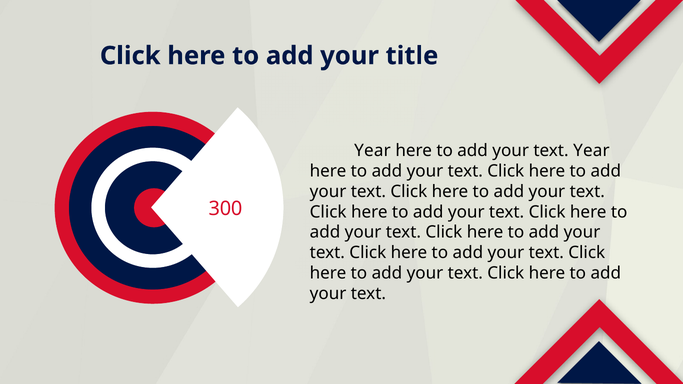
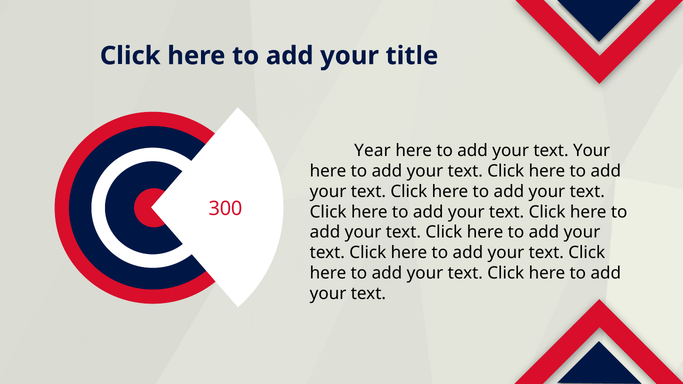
text Year: Year -> Your
